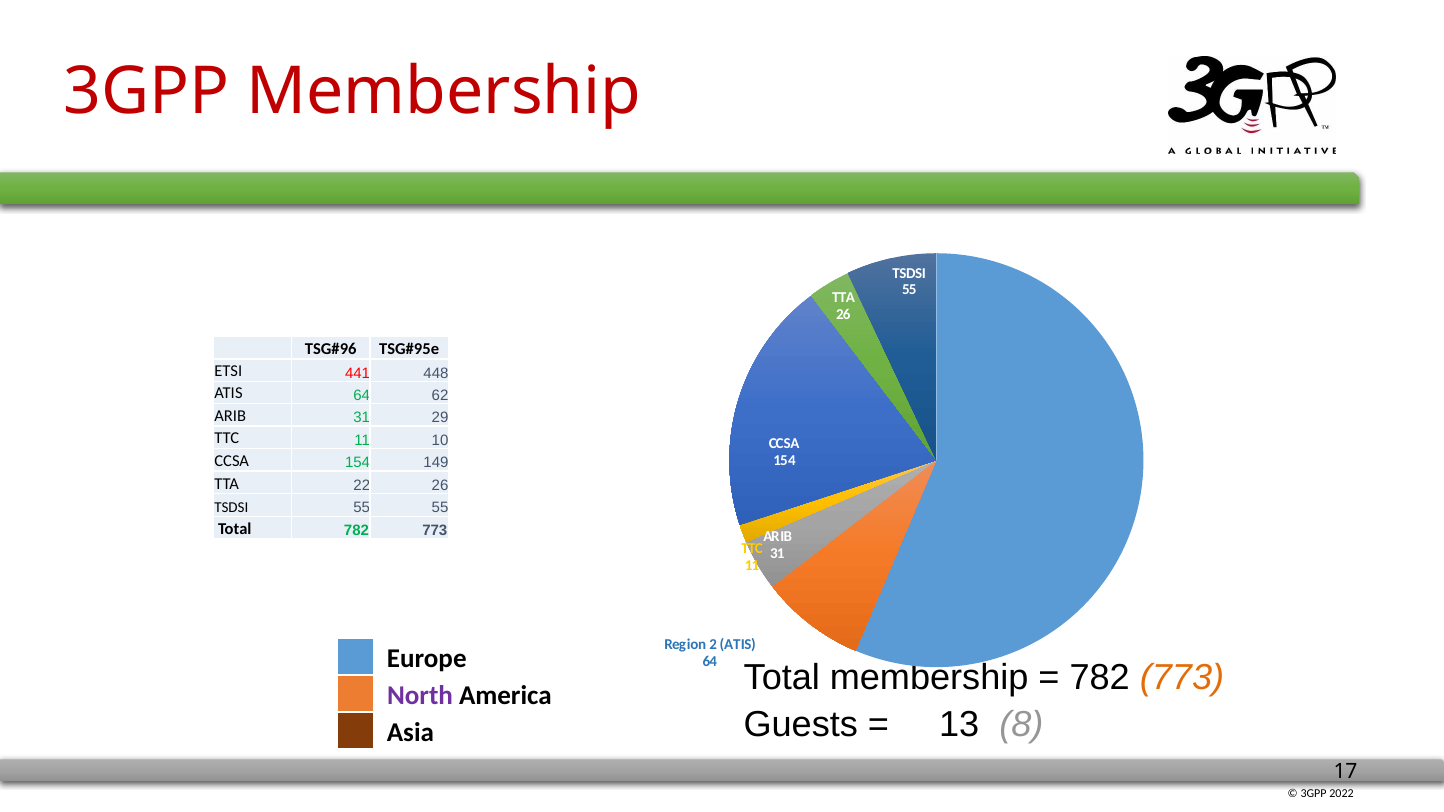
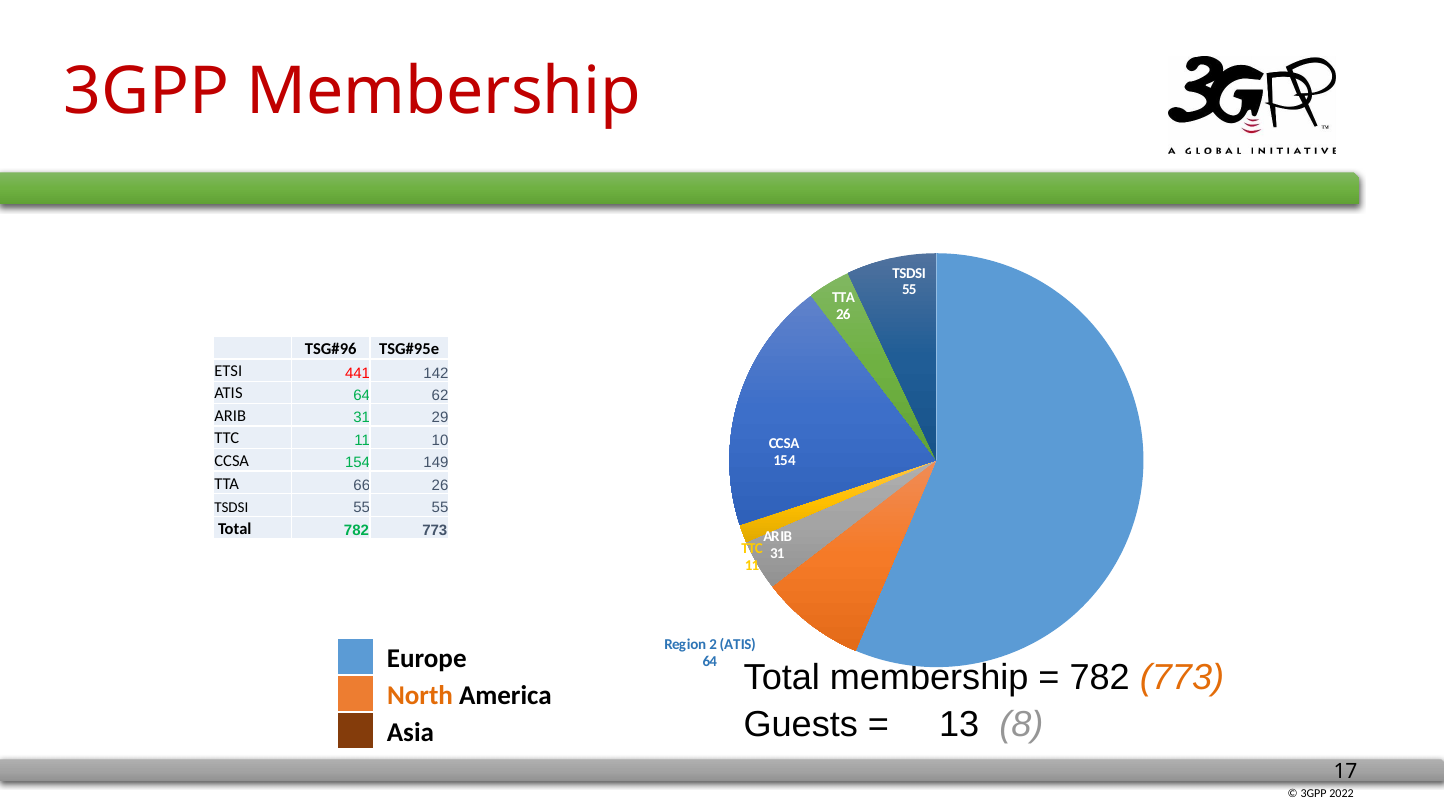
448: 448 -> 142
22: 22 -> 66
North colour: purple -> orange
